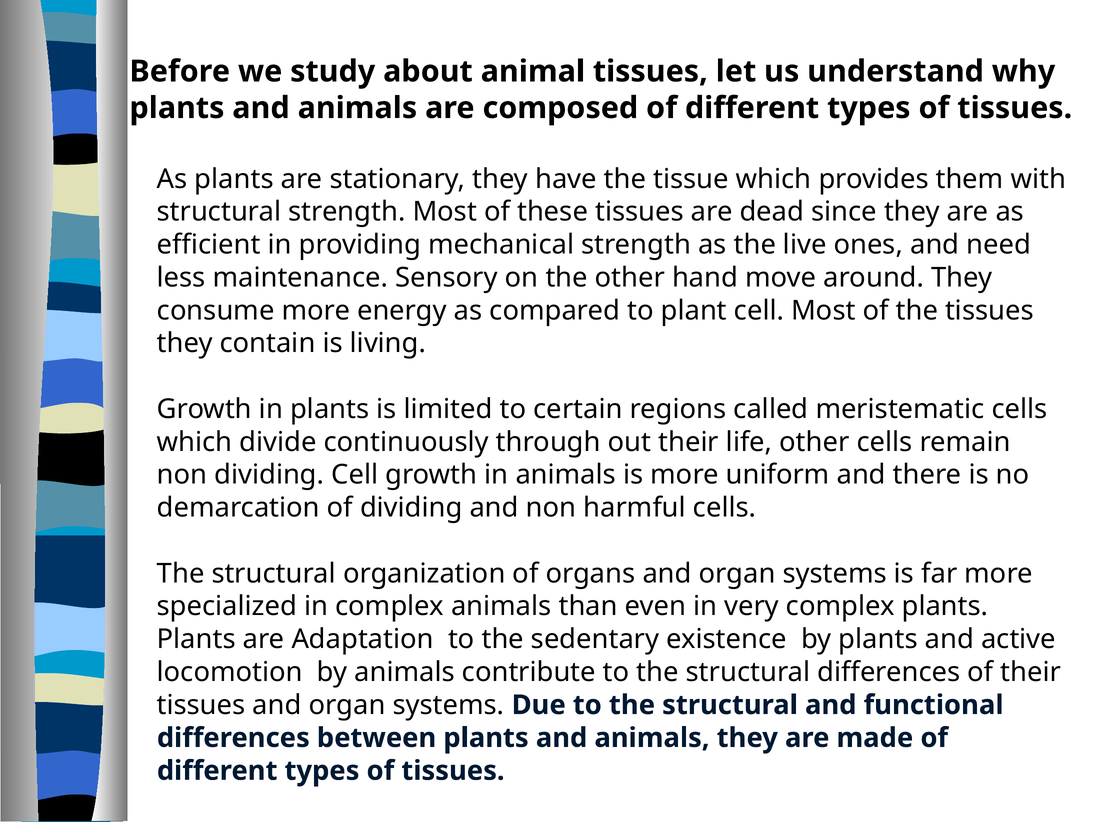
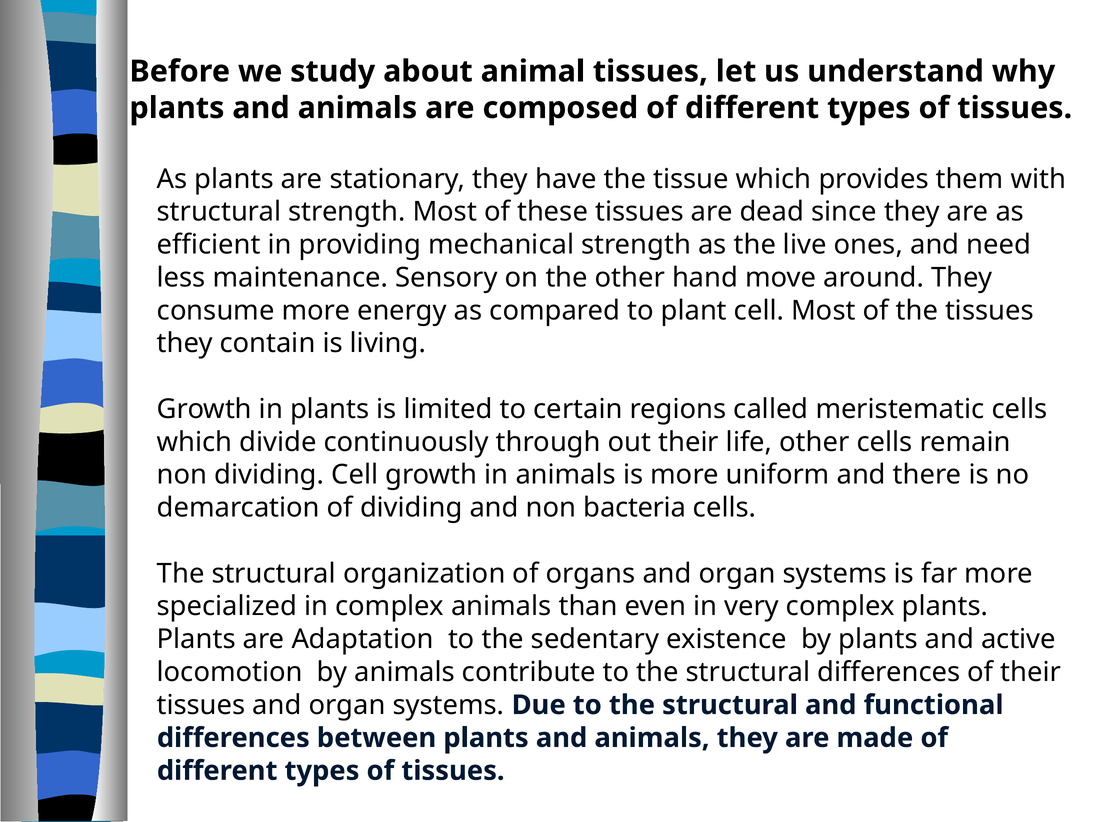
harmful: harmful -> bacteria
